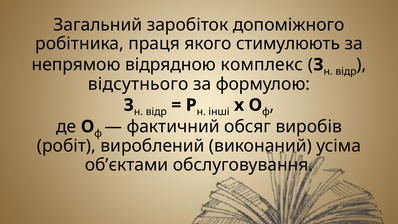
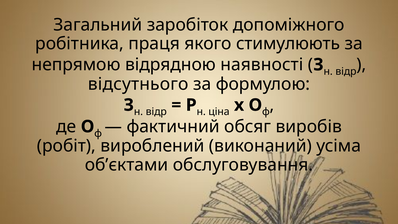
комплекс: комплекс -> наявності
інші: інші -> ціна
